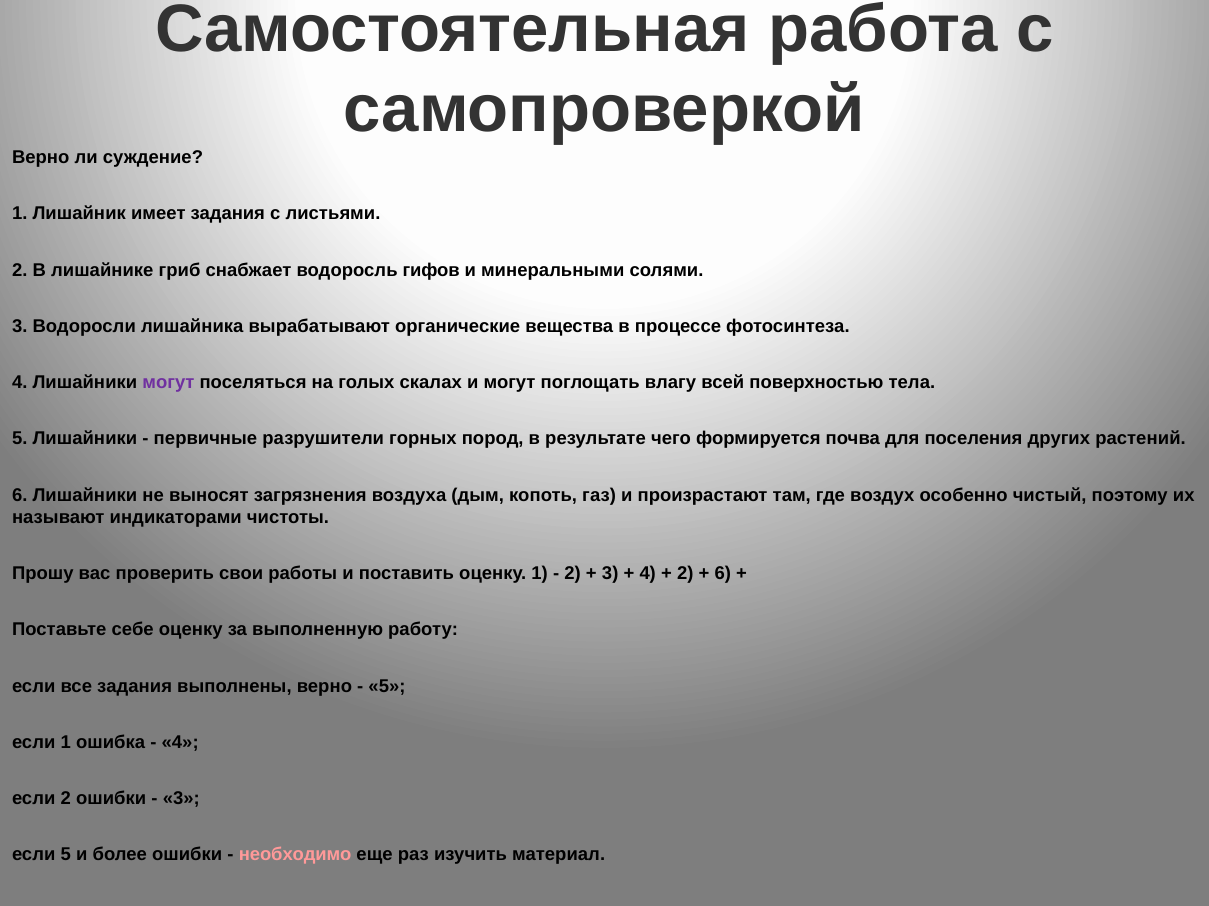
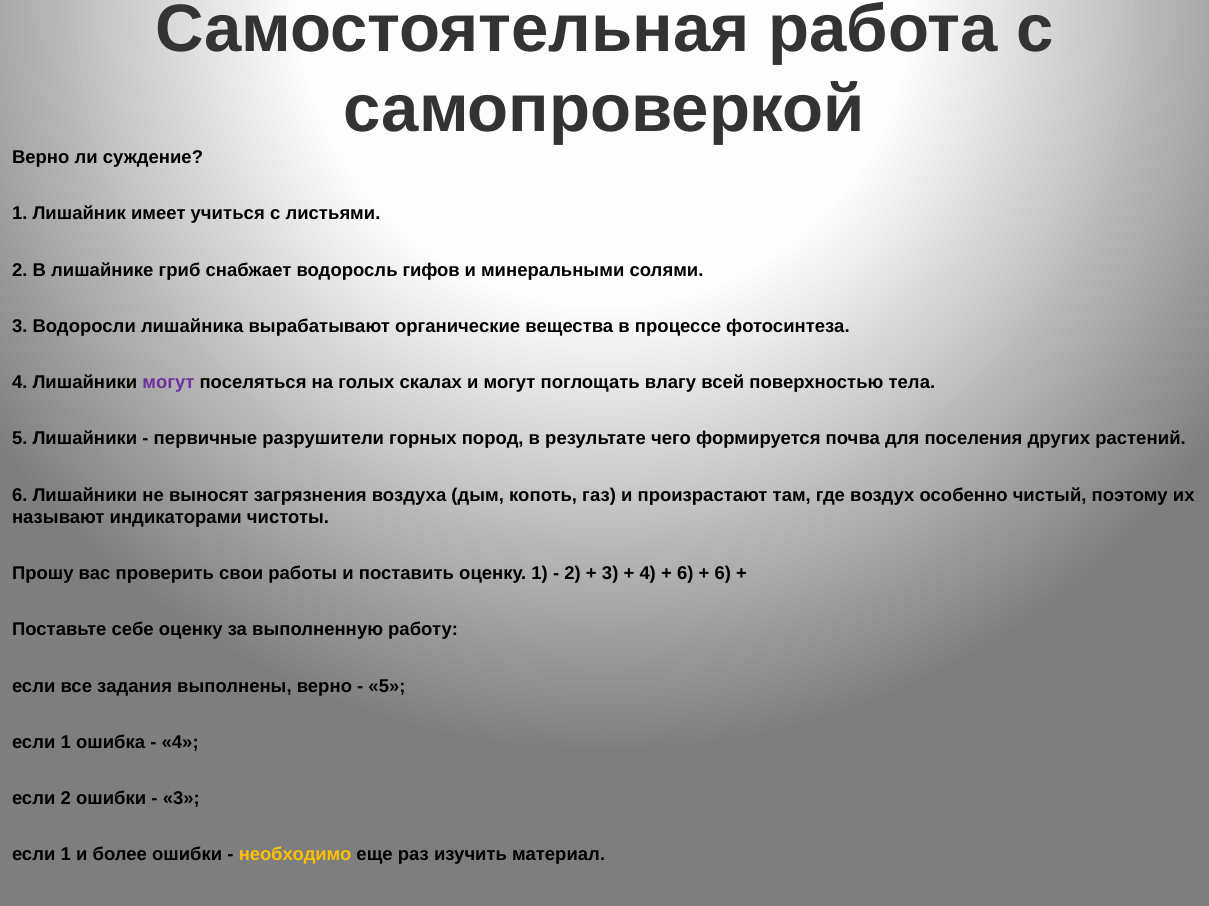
имеет задания: задания -> учиться
2 at (685, 574): 2 -> 6
5 at (66, 855): 5 -> 1
необходимо colour: pink -> yellow
